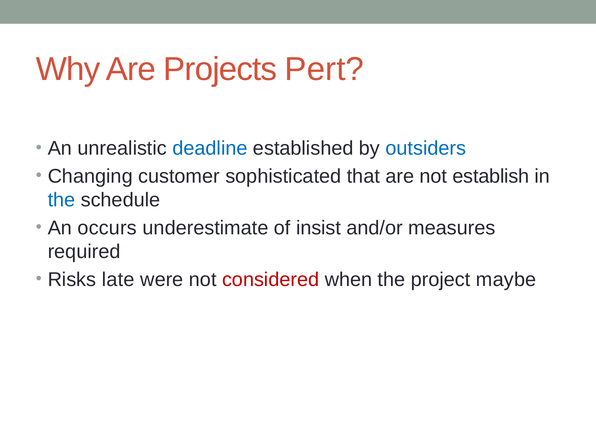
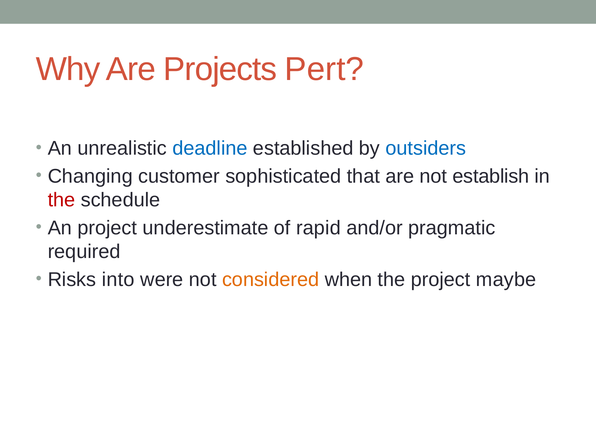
the at (61, 200) colour: blue -> red
An occurs: occurs -> project
insist: insist -> rapid
measures: measures -> pragmatic
late: late -> into
considered colour: red -> orange
